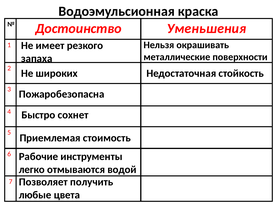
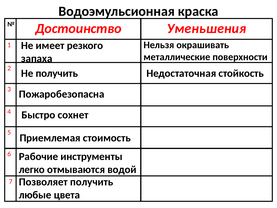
Не широких: широких -> получить
